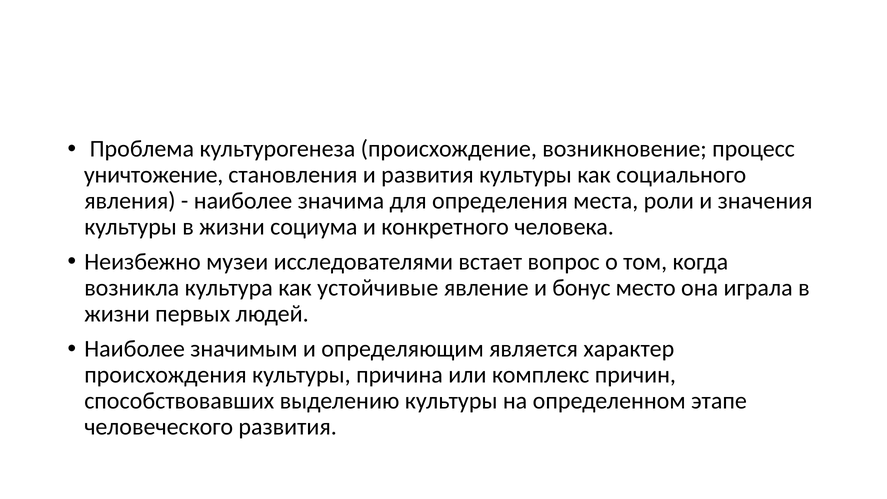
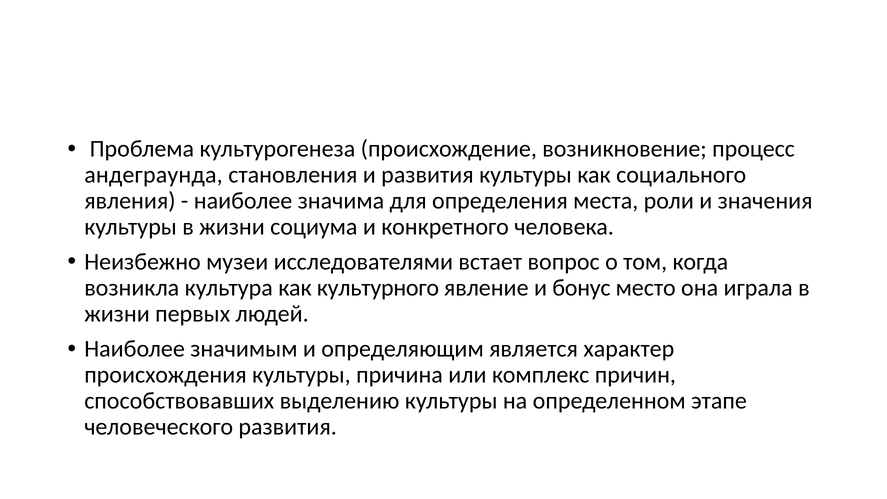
уничтожение: уничтожение -> андеграунда
устойчивые: устойчивые -> культурного
